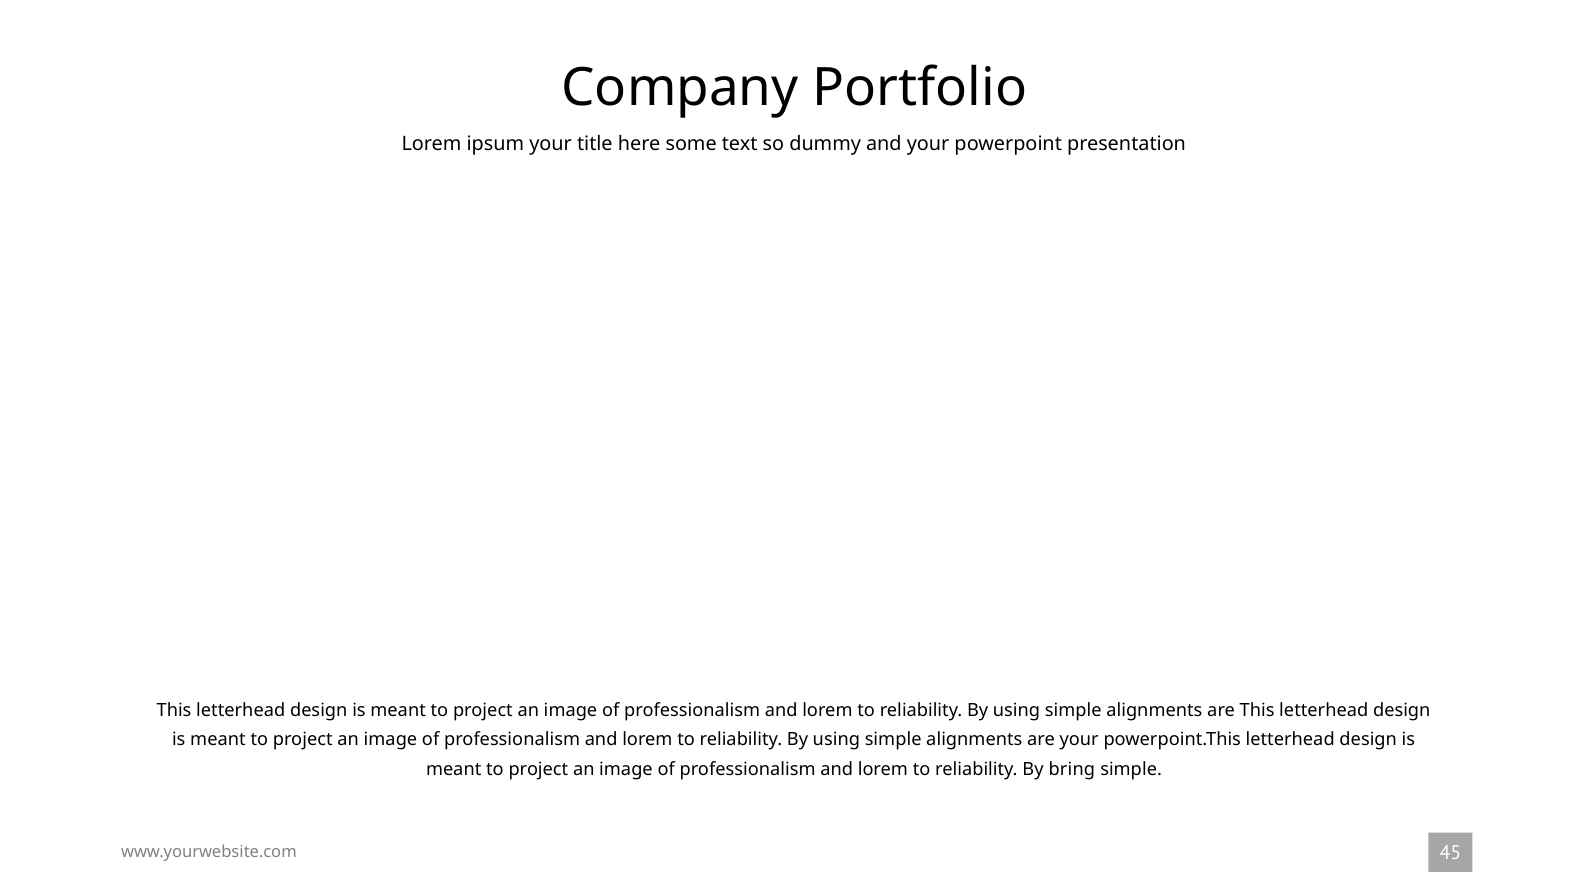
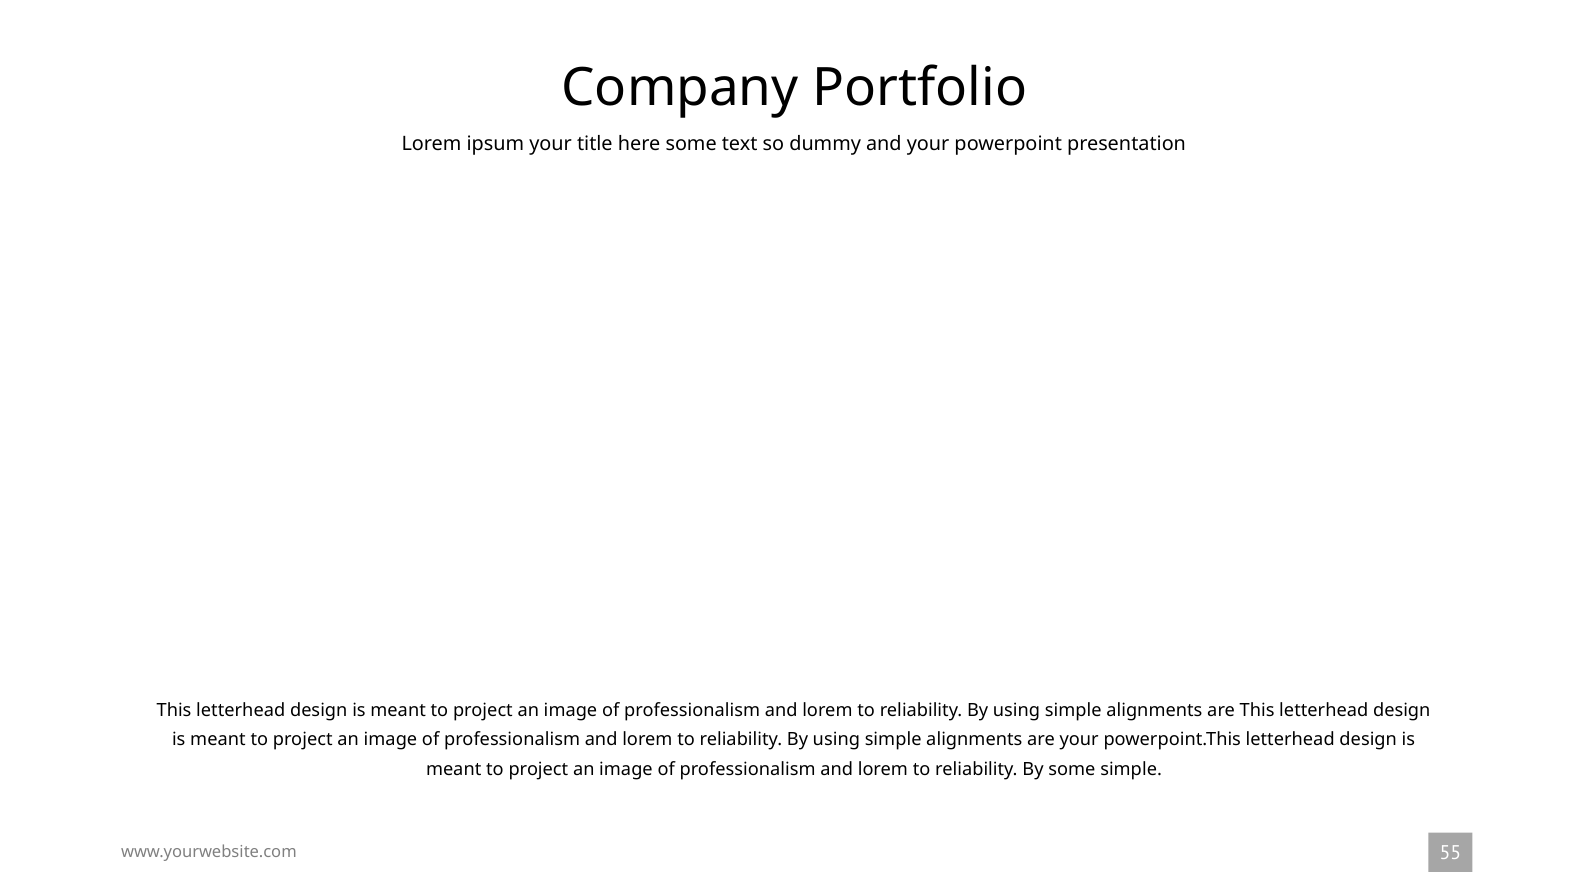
By bring: bring -> some
45: 45 -> 55
